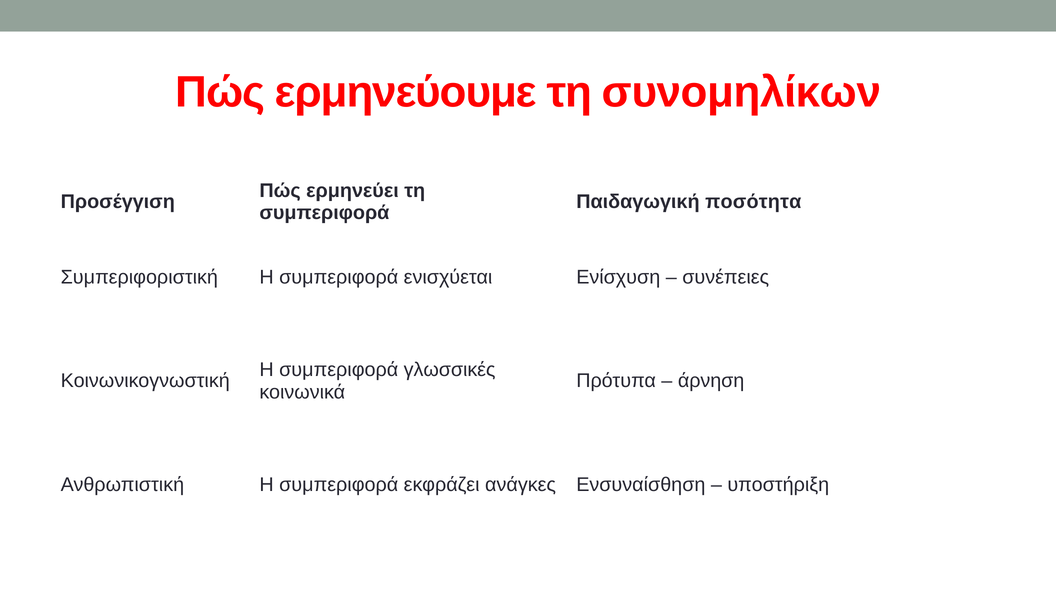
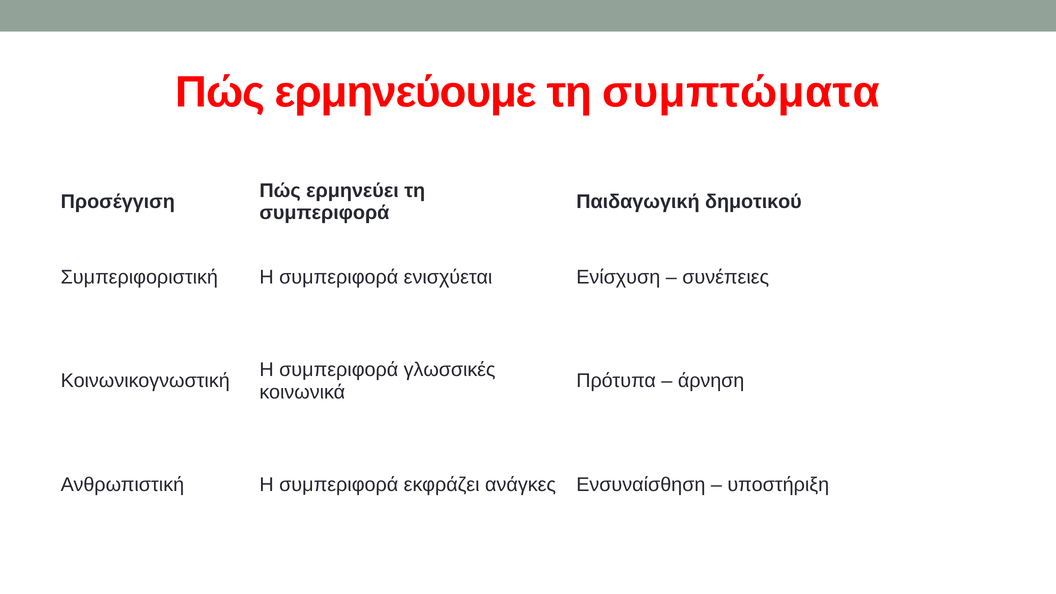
συνομηλίκων: συνομηλίκων -> συμπτώματα
ποσότητα: ποσότητα -> δημοτικού
